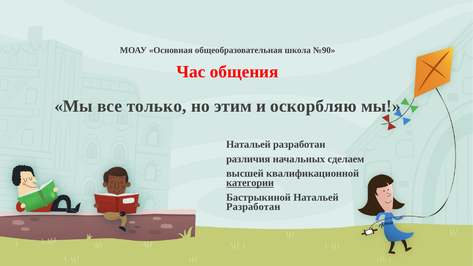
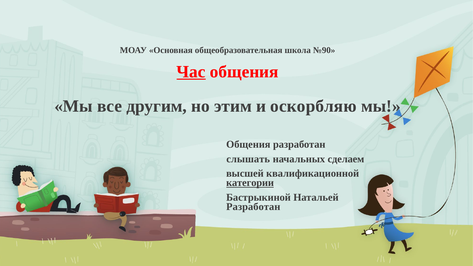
Час underline: none -> present
только: только -> другим
Натальей at (248, 144): Натальей -> Общения
различия: различия -> слышать
